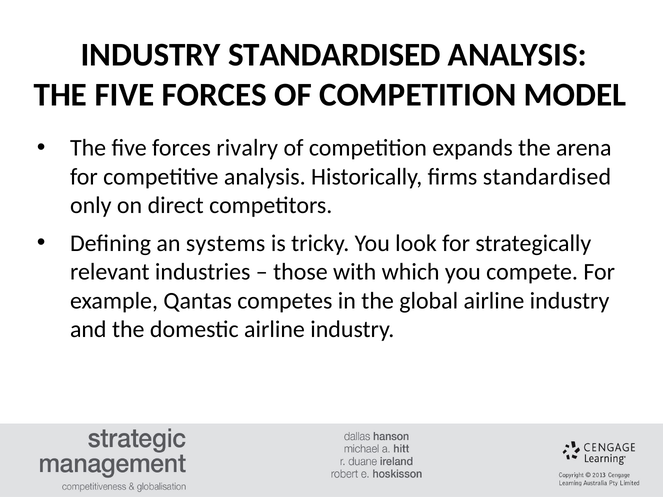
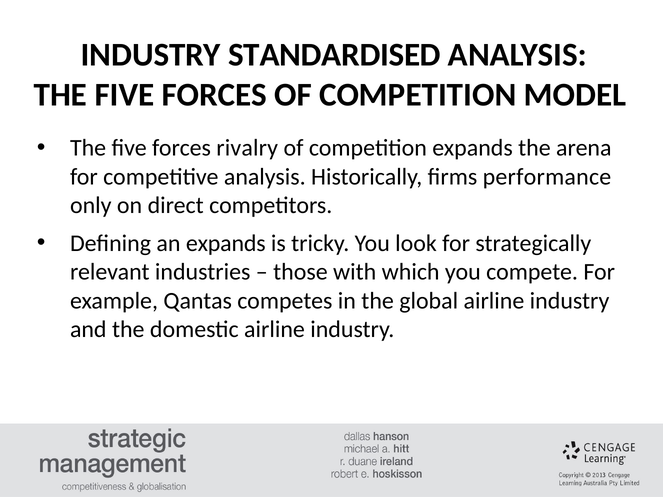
firms standardised: standardised -> performance
an systems: systems -> expands
